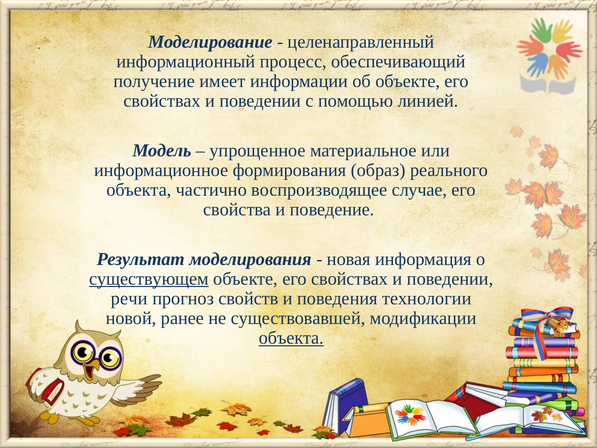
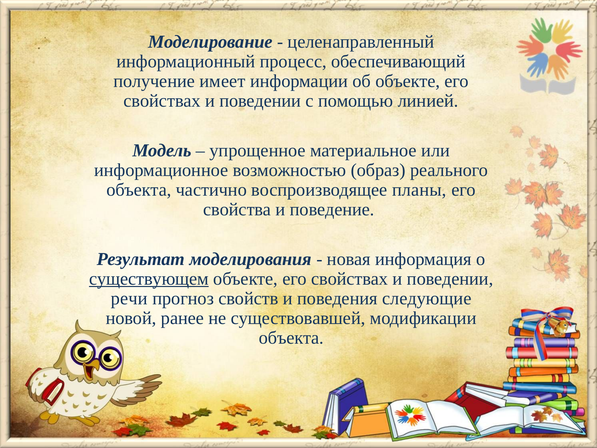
формирования: формирования -> возможностью
случае: случае -> планы
технологии: технологии -> следующие
объекта at (291, 338) underline: present -> none
